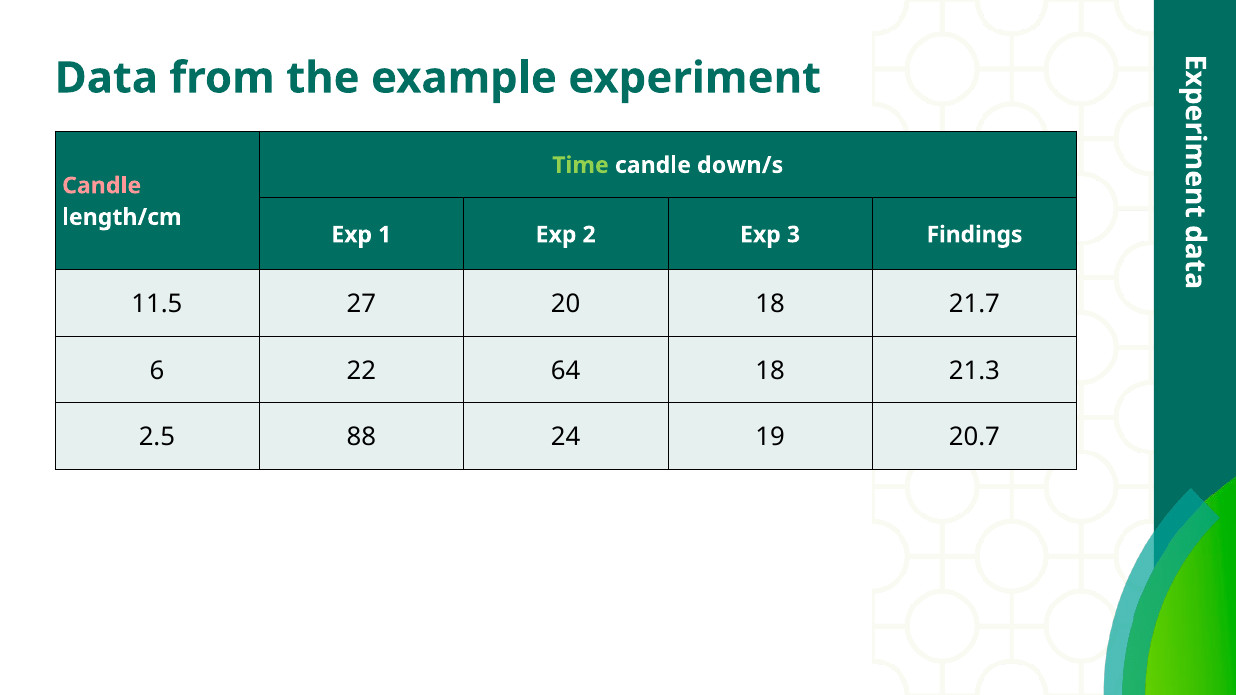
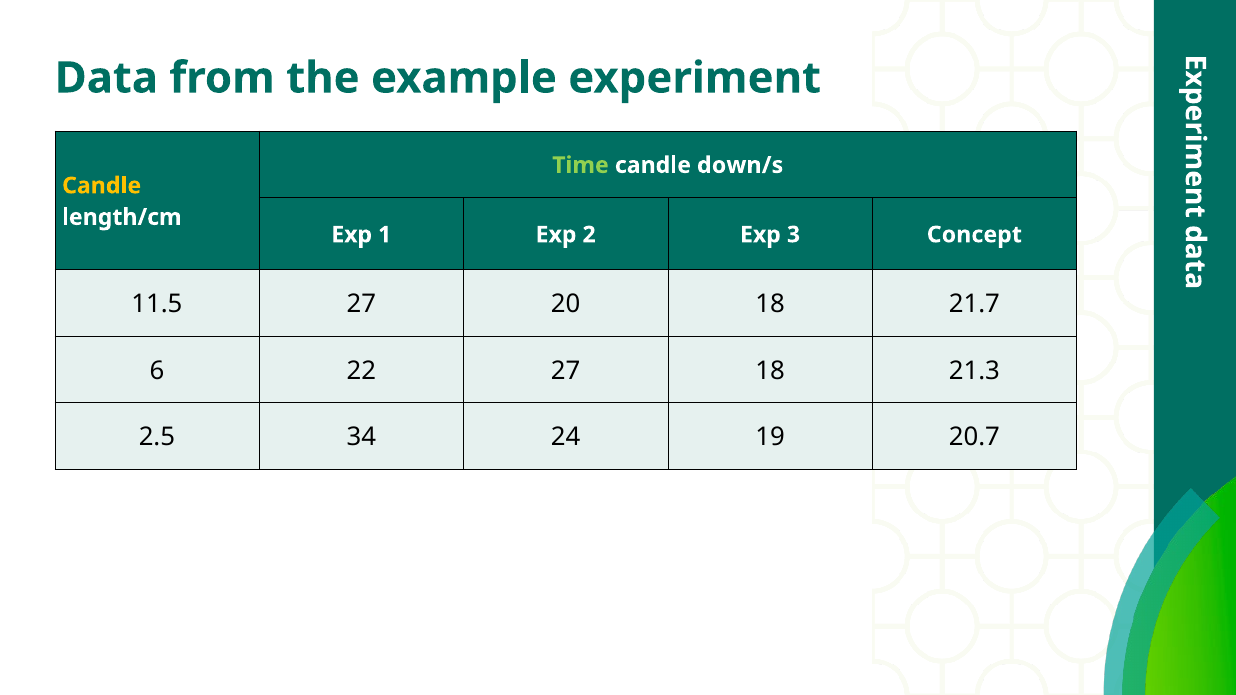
Candle at (102, 186) colour: pink -> yellow
Findings: Findings -> Concept
22 64: 64 -> 27
88: 88 -> 34
